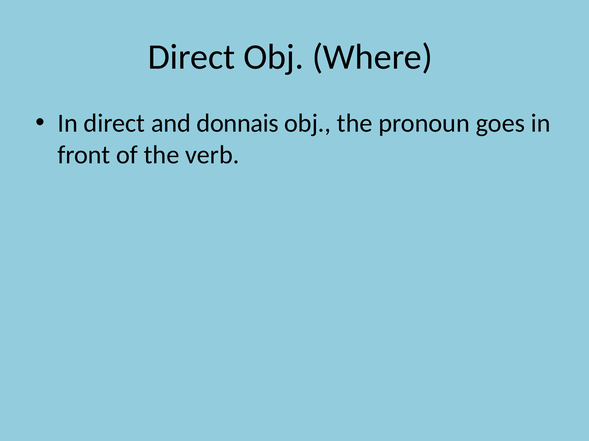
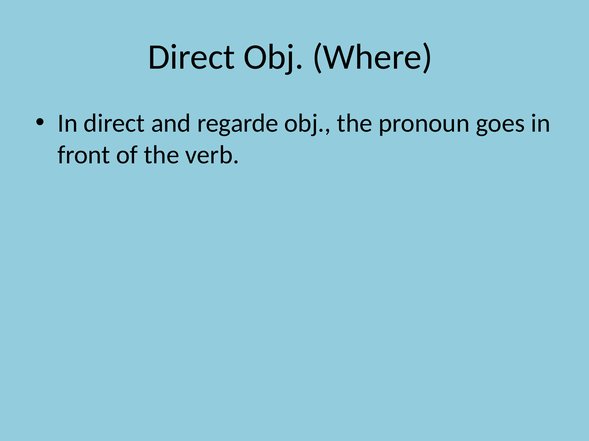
donnais: donnais -> regarde
